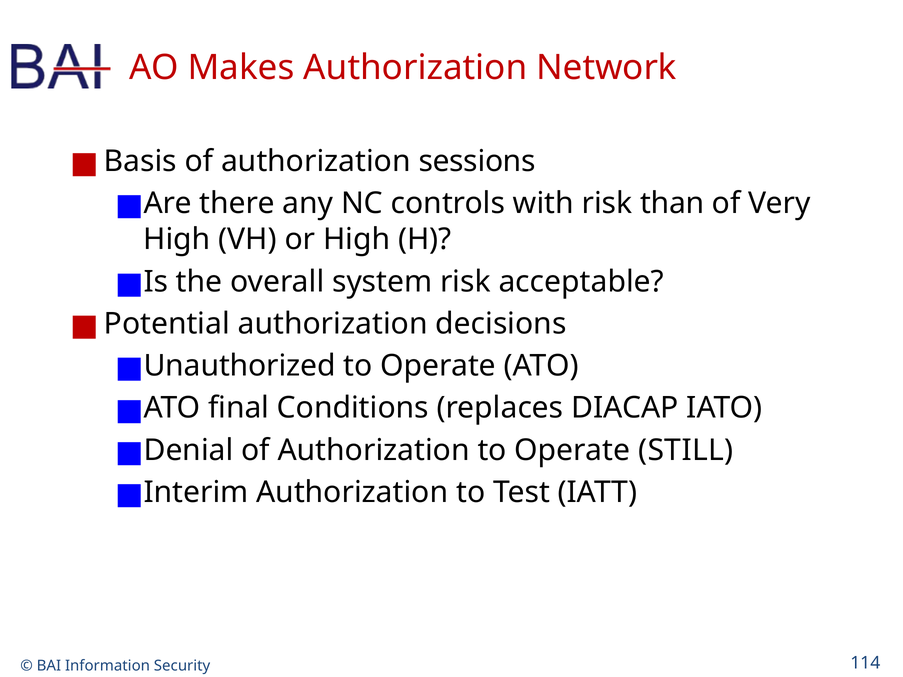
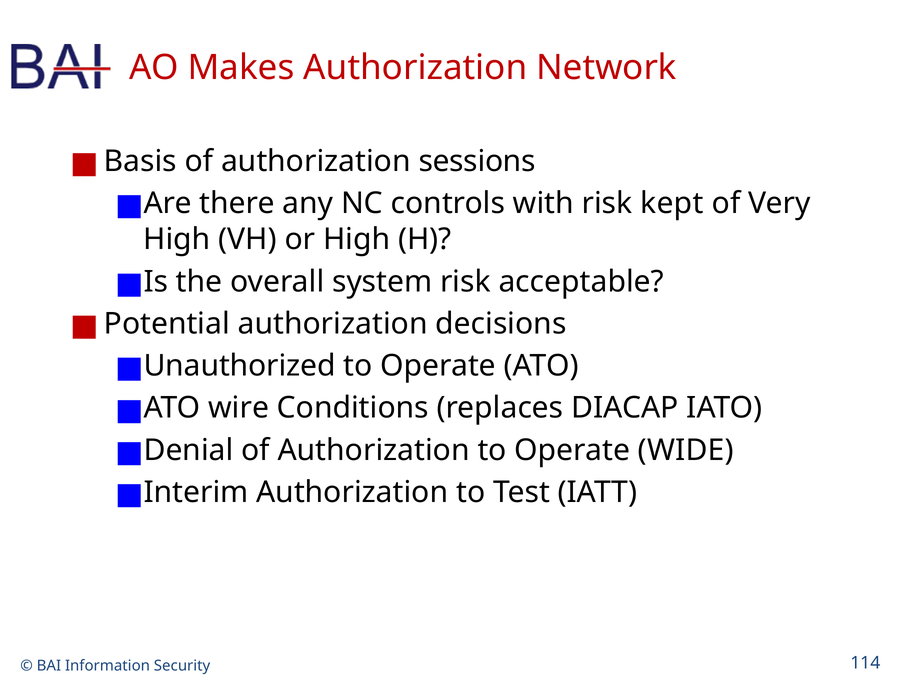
than: than -> kept
final: final -> wire
STILL: STILL -> WIDE
